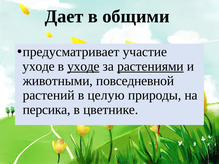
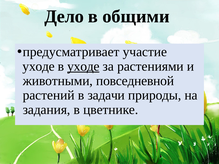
Дает: Дает -> Дело
растениями underline: present -> none
целую: целую -> задачи
персика: персика -> задания
